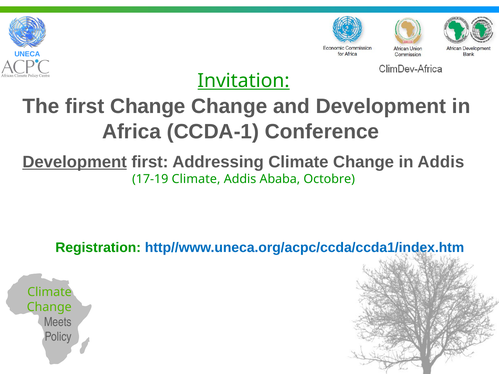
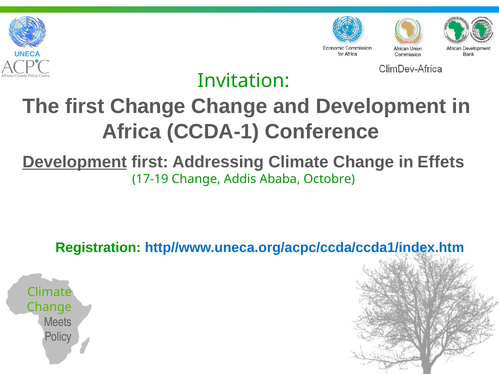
Invitation underline: present -> none
in Addis: Addis -> Effets
17-19 Climate: Climate -> Change
